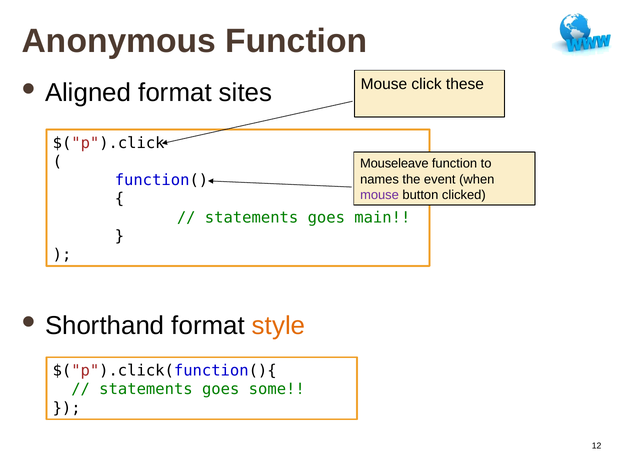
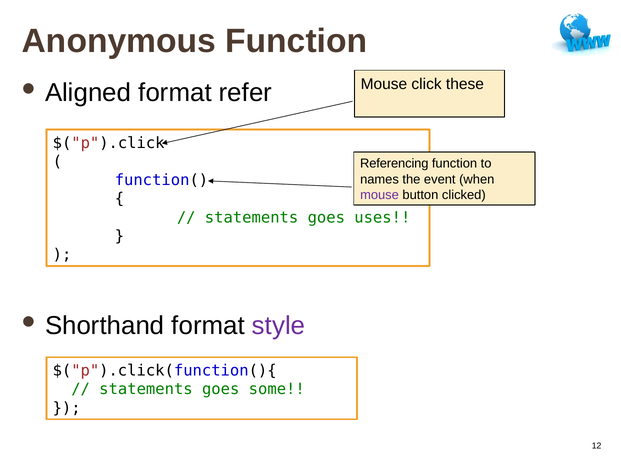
sites: sites -> refer
Mouseleave: Mouseleave -> Referencing
main: main -> uses
style colour: orange -> purple
